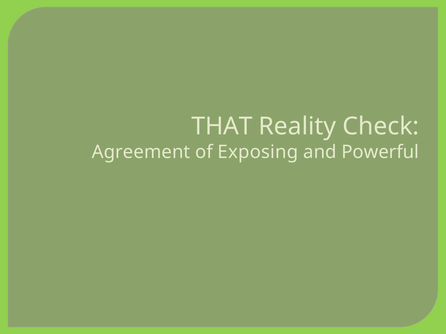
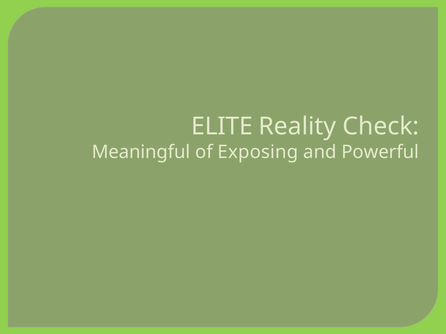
THAT: THAT -> ELITE
Agreement: Agreement -> Meaningful
